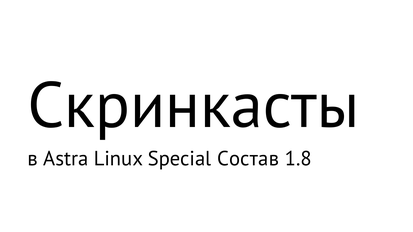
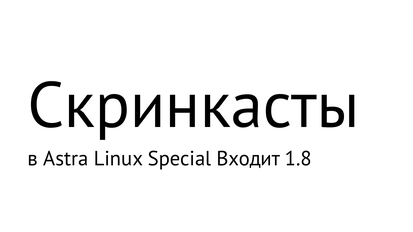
Состав: Состав -> Входит
